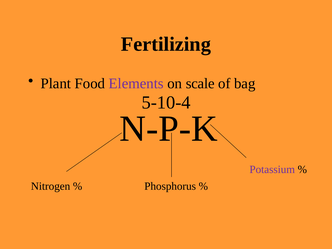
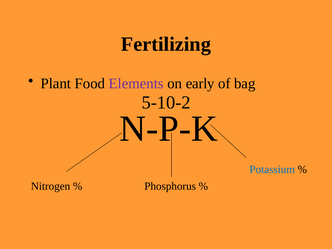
scale: scale -> early
5-10-4: 5-10-4 -> 5-10-2
Potassium colour: purple -> blue
